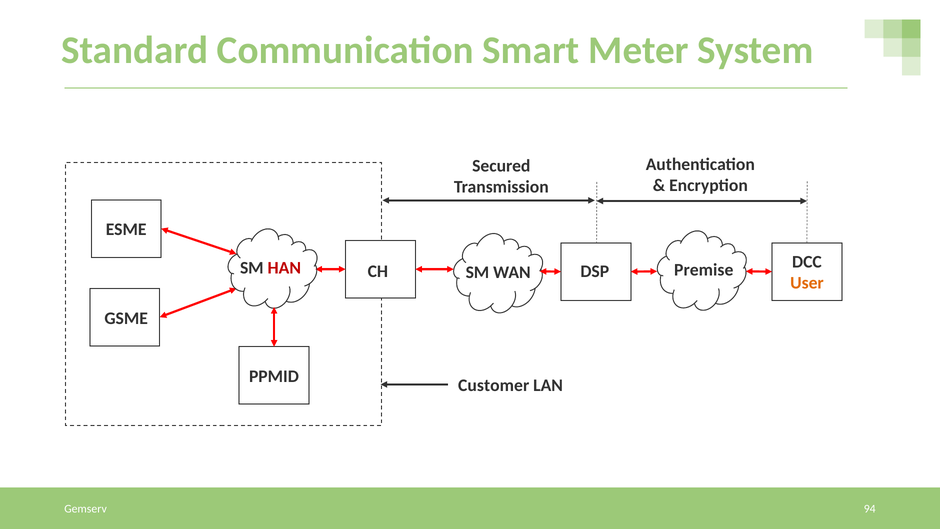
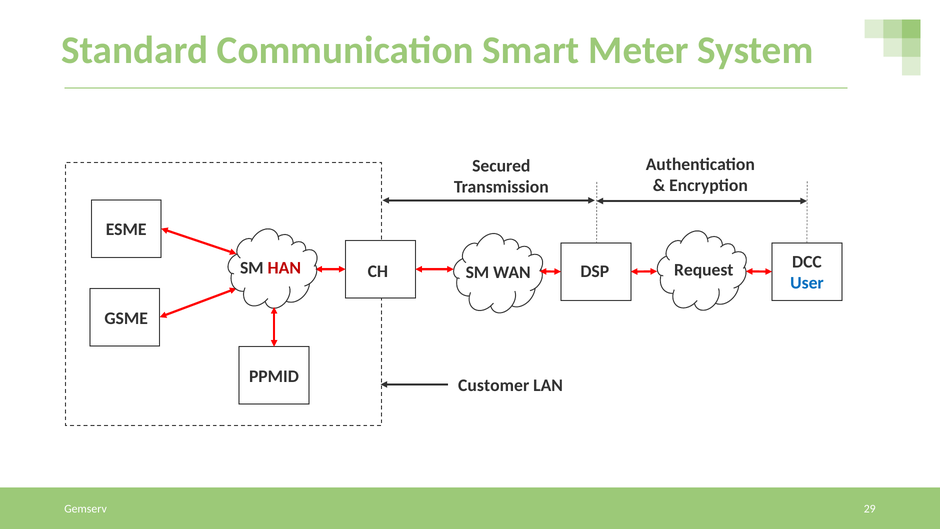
Premise: Premise -> Request
User colour: orange -> blue
94: 94 -> 29
